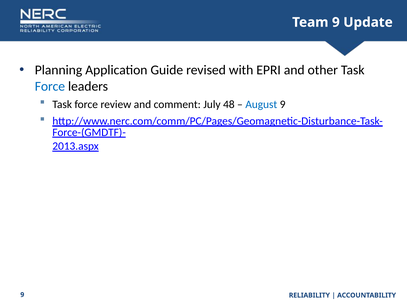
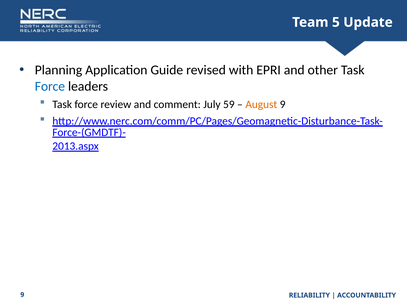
Team 9: 9 -> 5
48: 48 -> 59
August colour: blue -> orange
